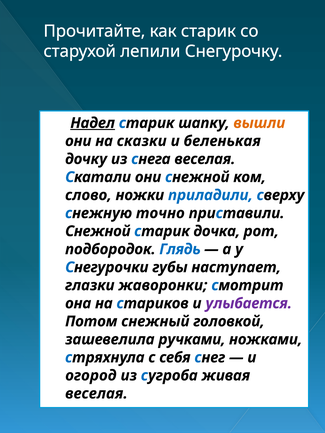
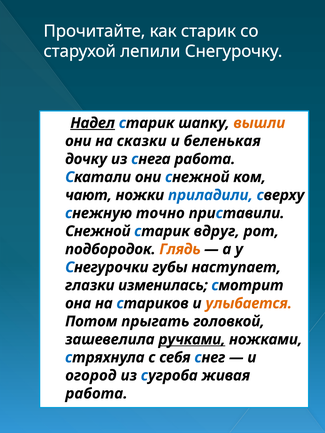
снега веселая: веселая -> работа
слово: слово -> чают
дочка: дочка -> вдруг
Глядь colour: blue -> orange
жаворонки: жаворонки -> изменилась
улыбается colour: purple -> orange
снежный: снежный -> прыгать
ручками underline: none -> present
веселая at (96, 394): веселая -> работа
